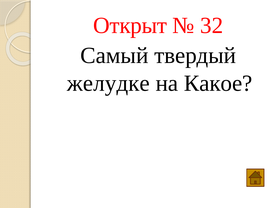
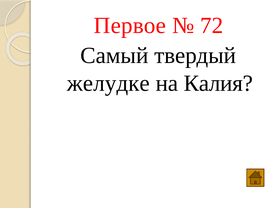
Открыт: Открыт -> Первое
32: 32 -> 72
Какое: Какое -> Калия
